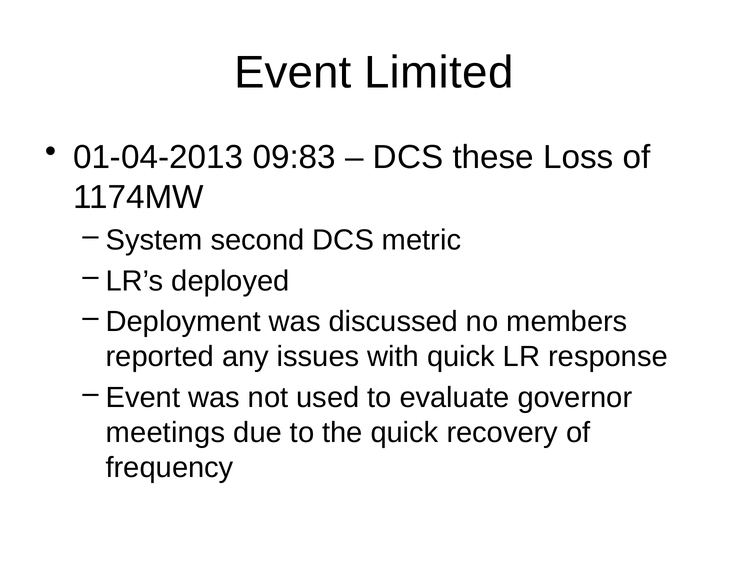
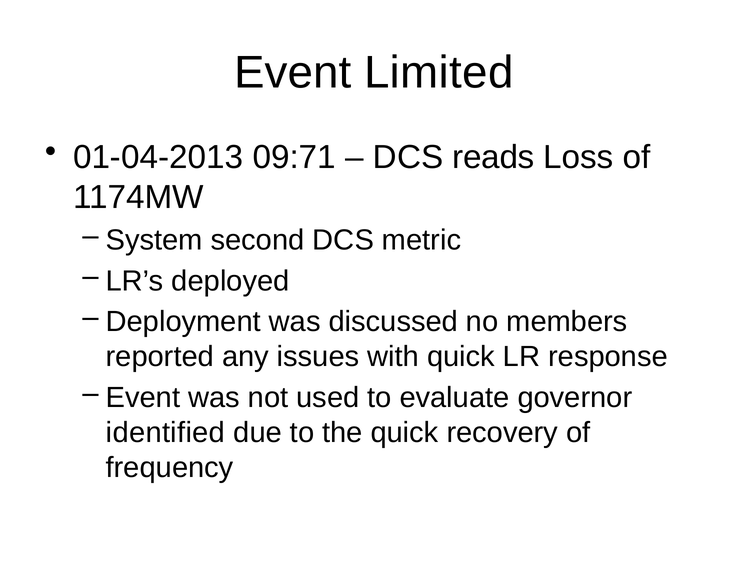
09:83: 09:83 -> 09:71
these: these -> reads
meetings: meetings -> identified
